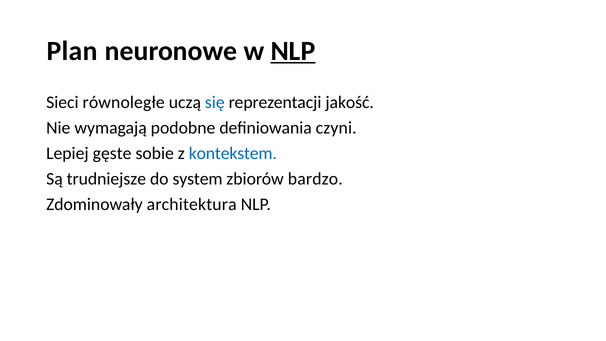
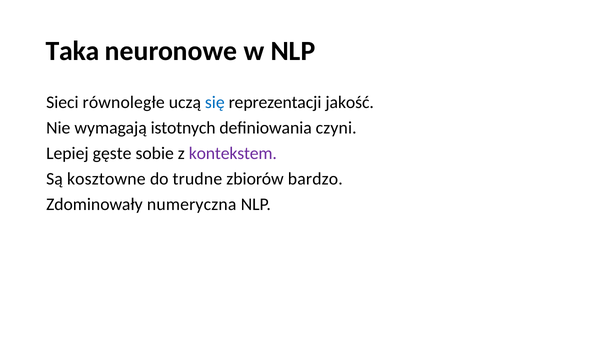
Plan: Plan -> Taka
NLP at (293, 51) underline: present -> none
podobne: podobne -> istotnych
kontekstem colour: blue -> purple
trudniejsze: trudniejsze -> kosztowne
system: system -> trudne
architektura: architektura -> numeryczna
